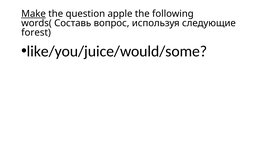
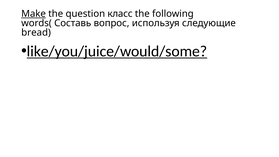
apple: apple -> класс
forest: forest -> bread
like/you/juice/would/some underline: none -> present
